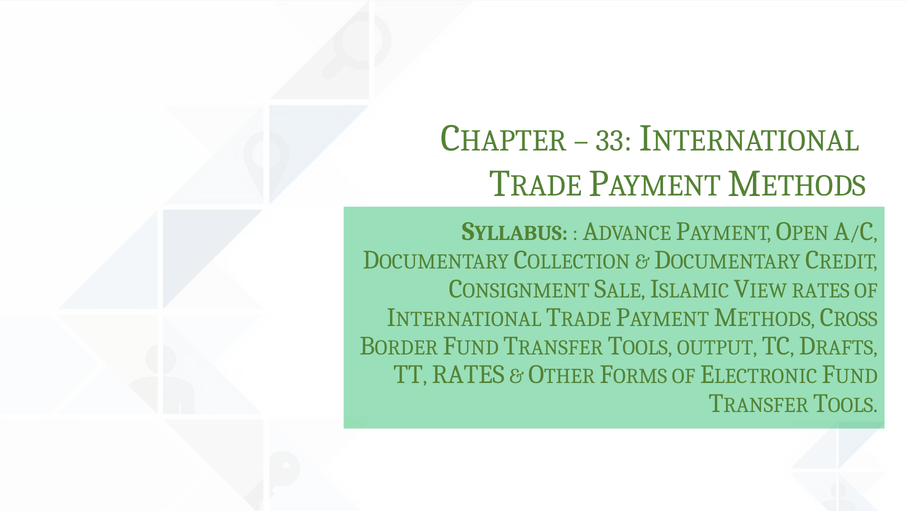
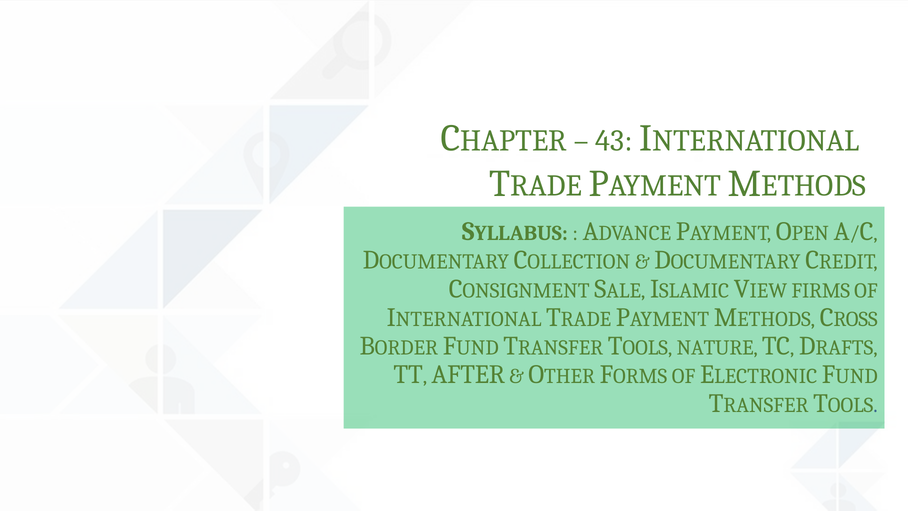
33: 33 -> 43
RATES at (821, 290): RATES -> FIRMS
OUTPUT: OUTPUT -> NATURE
RATES at (468, 375): RATES -> AFTER
